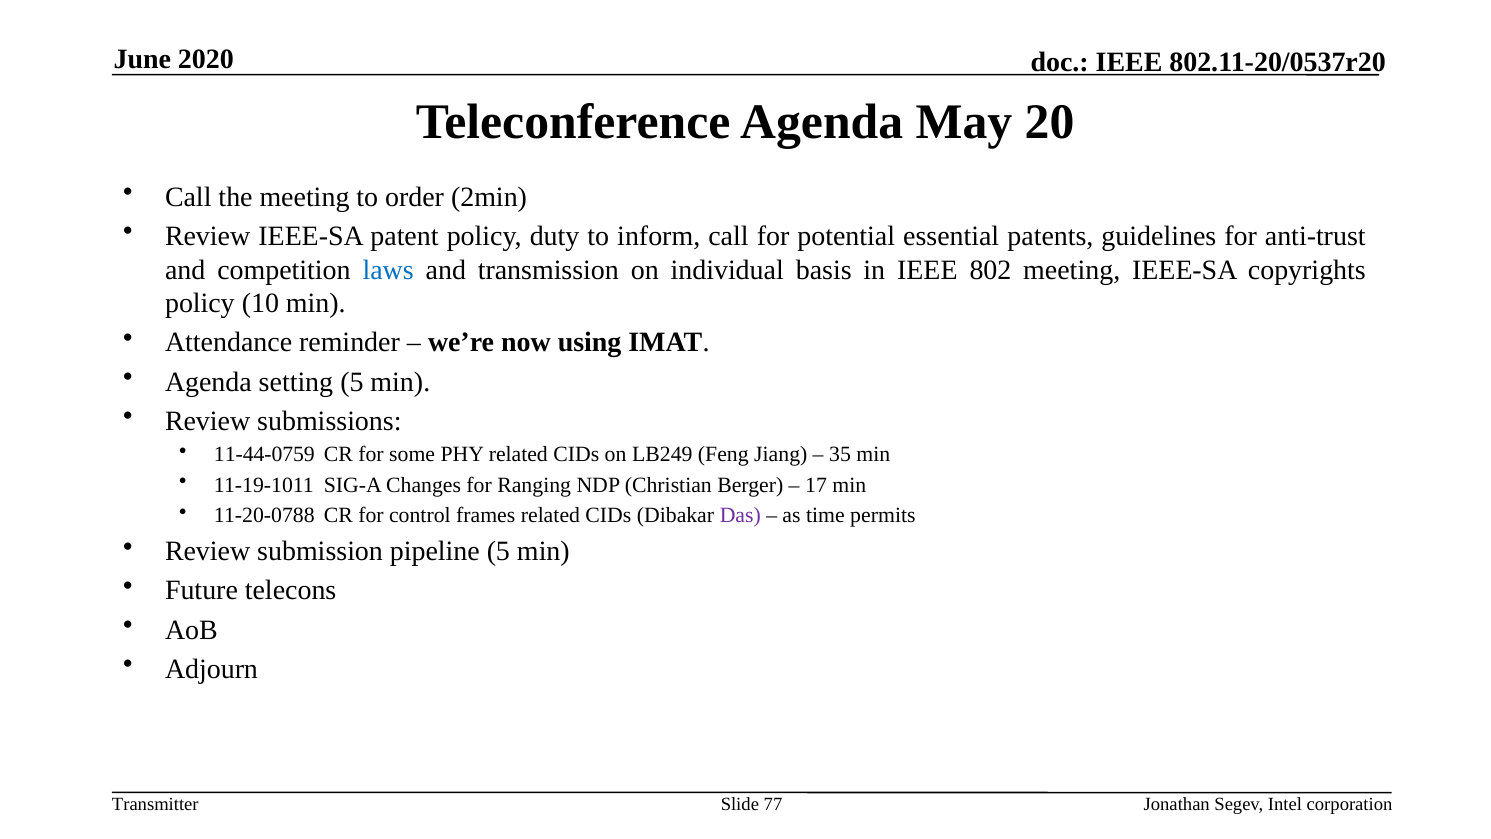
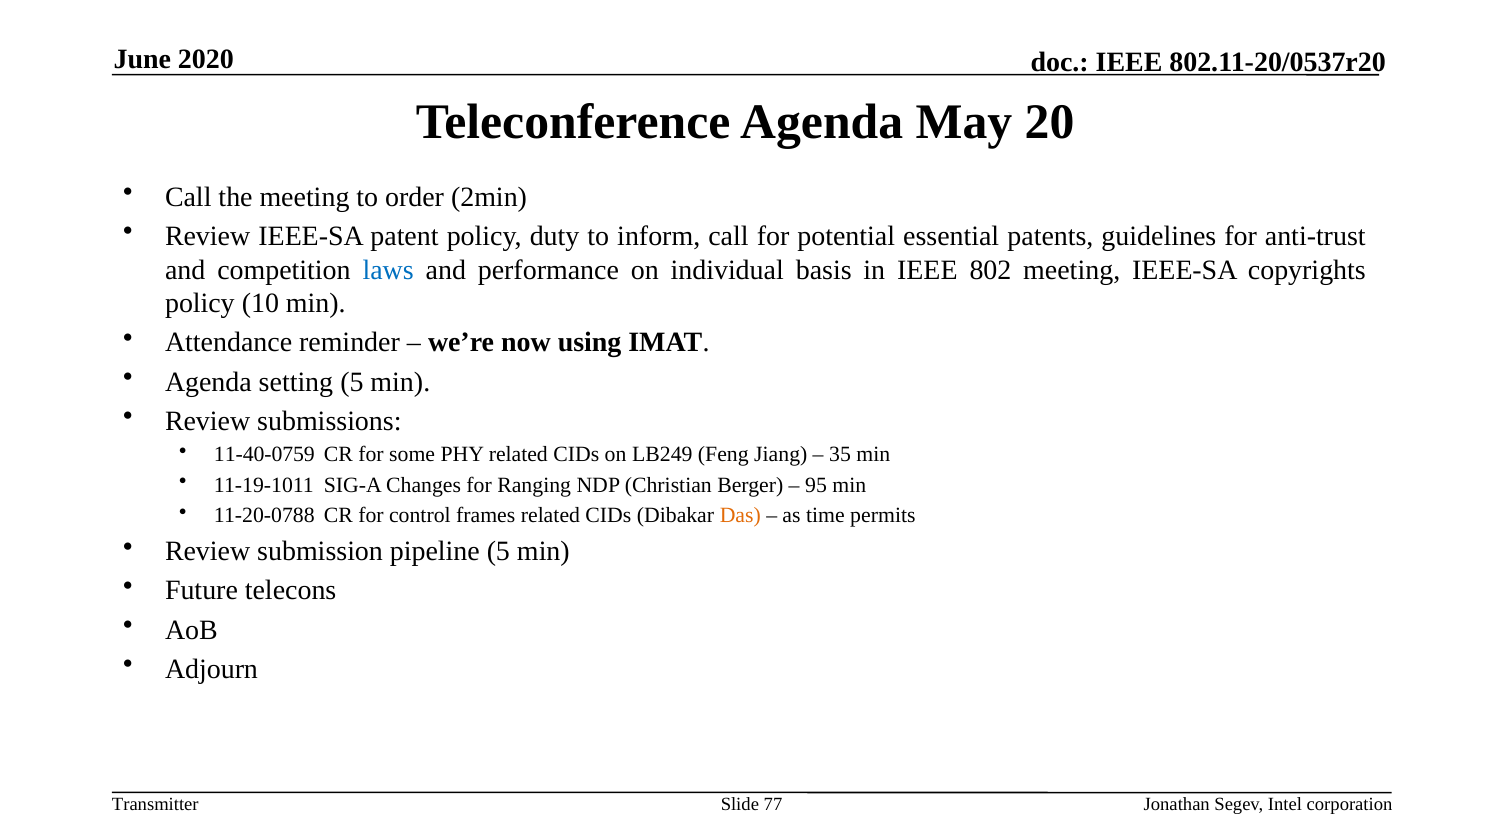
transmission: transmission -> performance
11-44-0759: 11-44-0759 -> 11-40-0759
17: 17 -> 95
Das colour: purple -> orange
